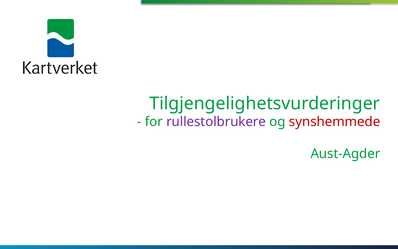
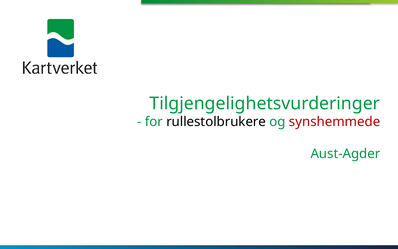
rullestolbrukere colour: purple -> black
